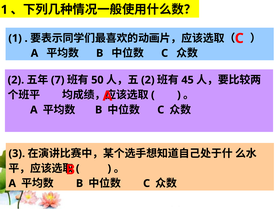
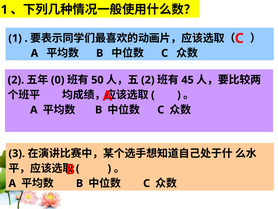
7: 7 -> 0
